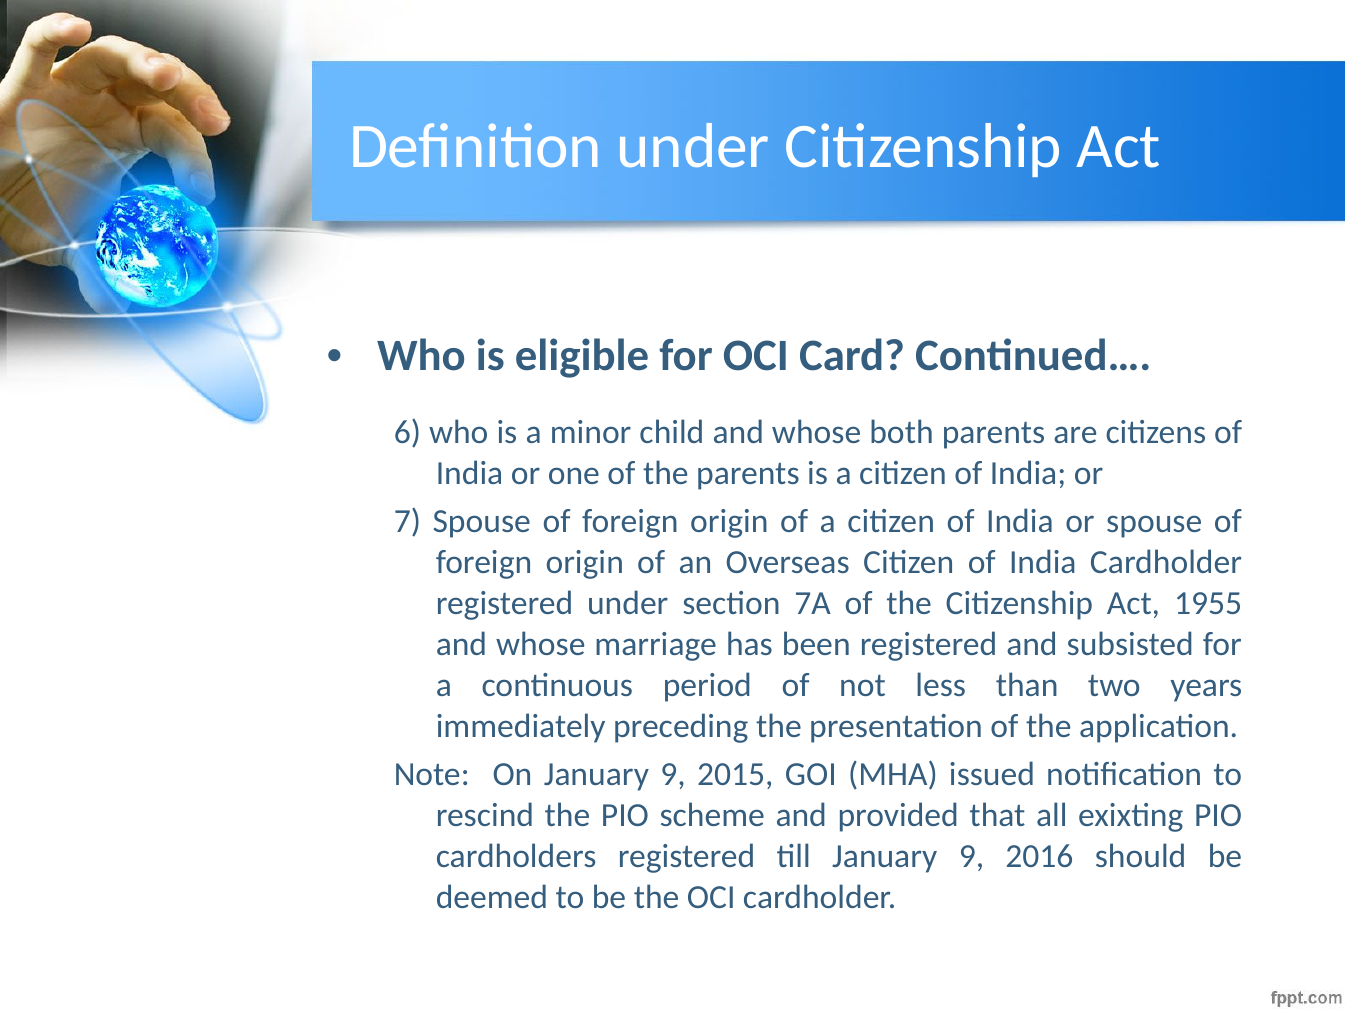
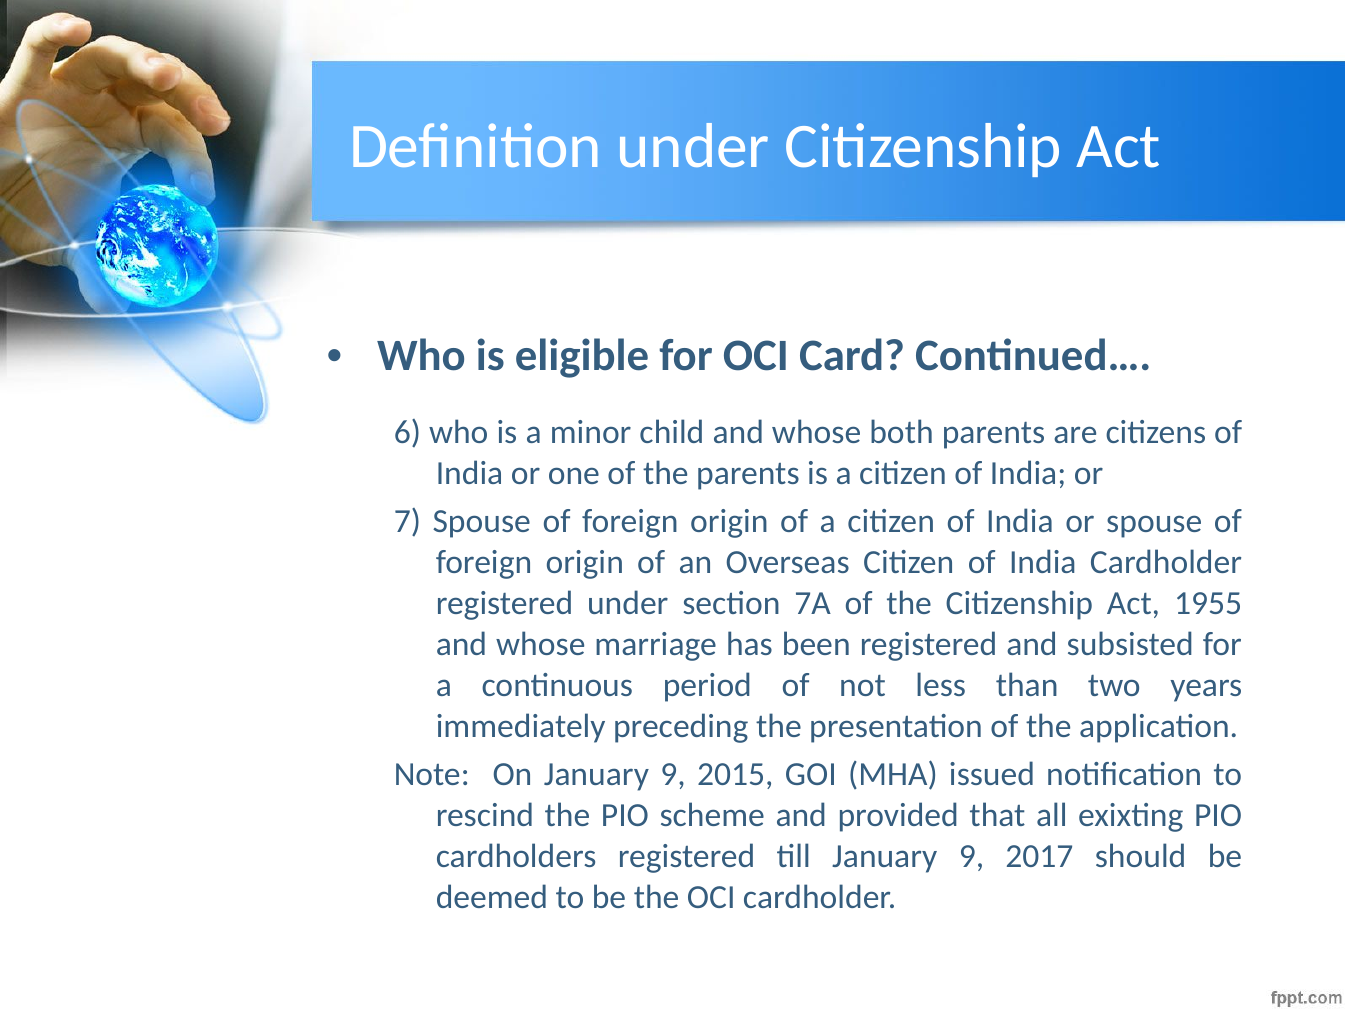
2016: 2016 -> 2017
